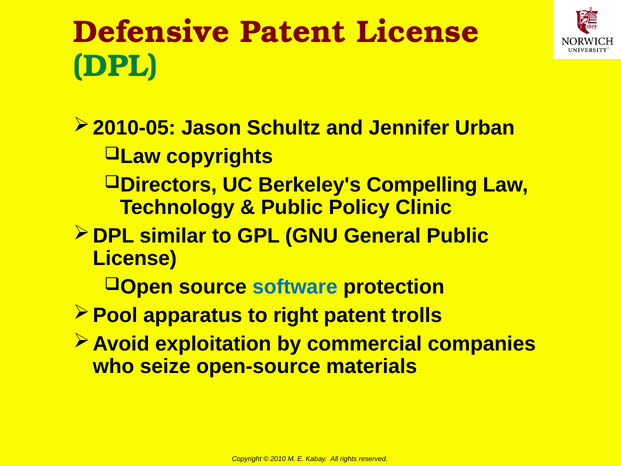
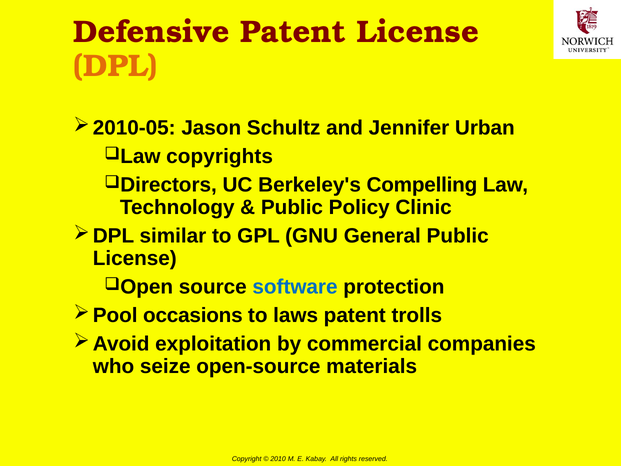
DPL colour: green -> orange
apparatus: apparatus -> occasions
right: right -> laws
